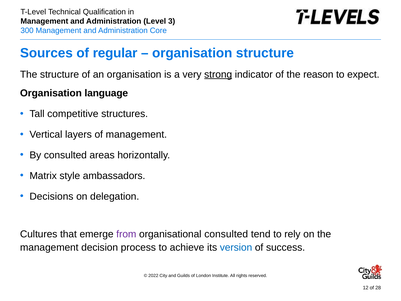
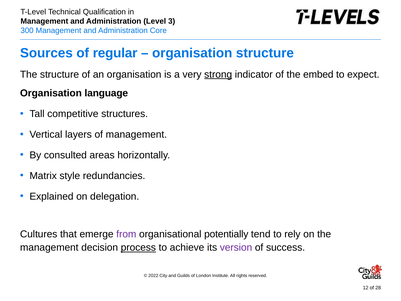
reason: reason -> embed
ambassadors: ambassadors -> redundancies
Decisions: Decisions -> Explained
organisational consulted: consulted -> potentially
process underline: none -> present
version colour: blue -> purple
